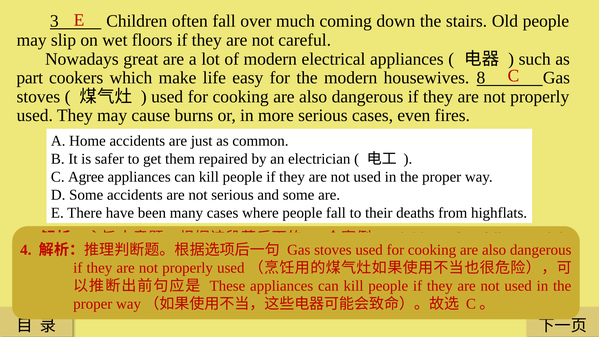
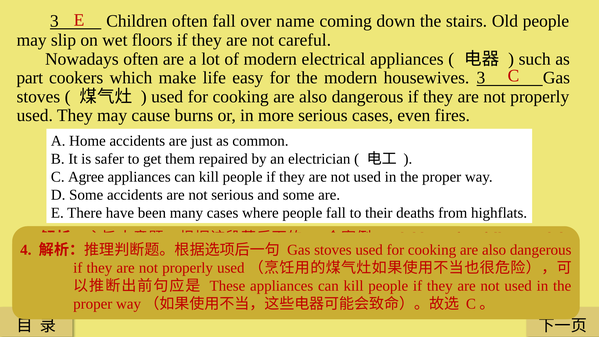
much: much -> name
Nowadays great: great -> often
housewives 8: 8 -> 3
